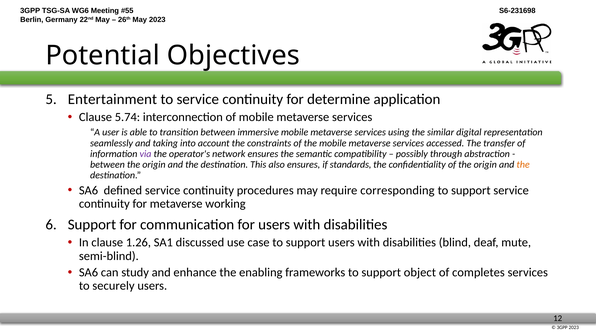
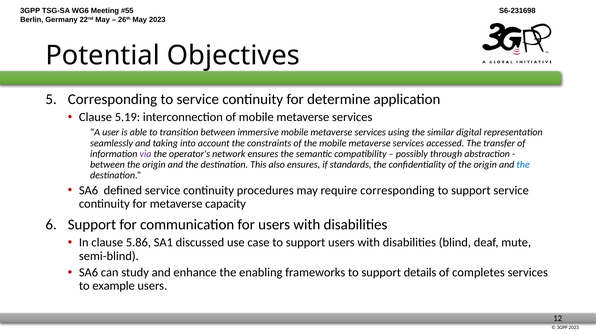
Entertainment at (112, 99): Entertainment -> Corresponding
5.74: 5.74 -> 5.19
the at (523, 165) colour: orange -> blue
working: working -> capacity
1.26: 1.26 -> 5.86
object: object -> details
securely: securely -> example
